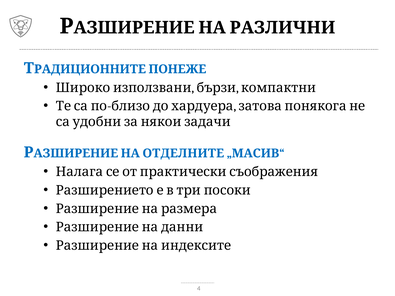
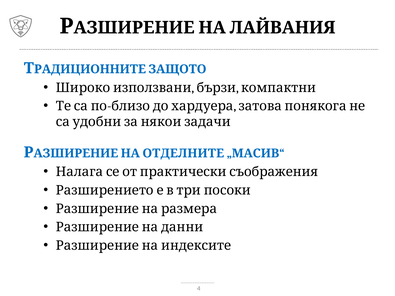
РАЗЛИЧНИ: РАЗЛИЧНИ -> ЛАЙВАНИЯ
ПОНЕЖЕ: ПОНЕЖЕ -> ЗАЩОТО
